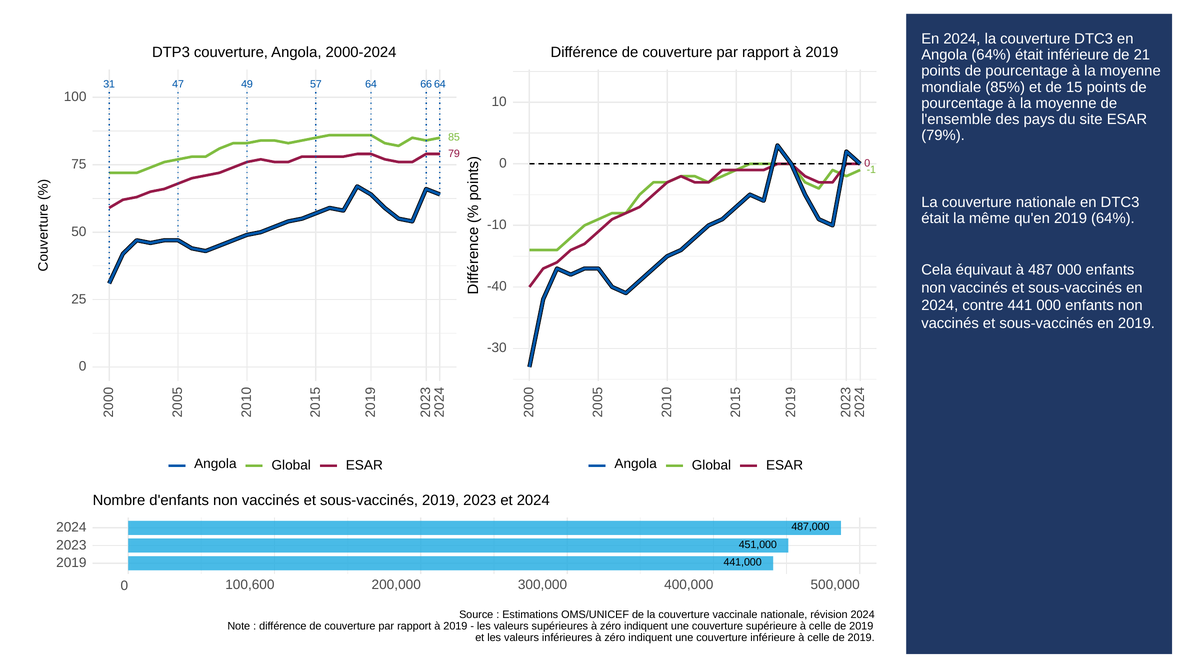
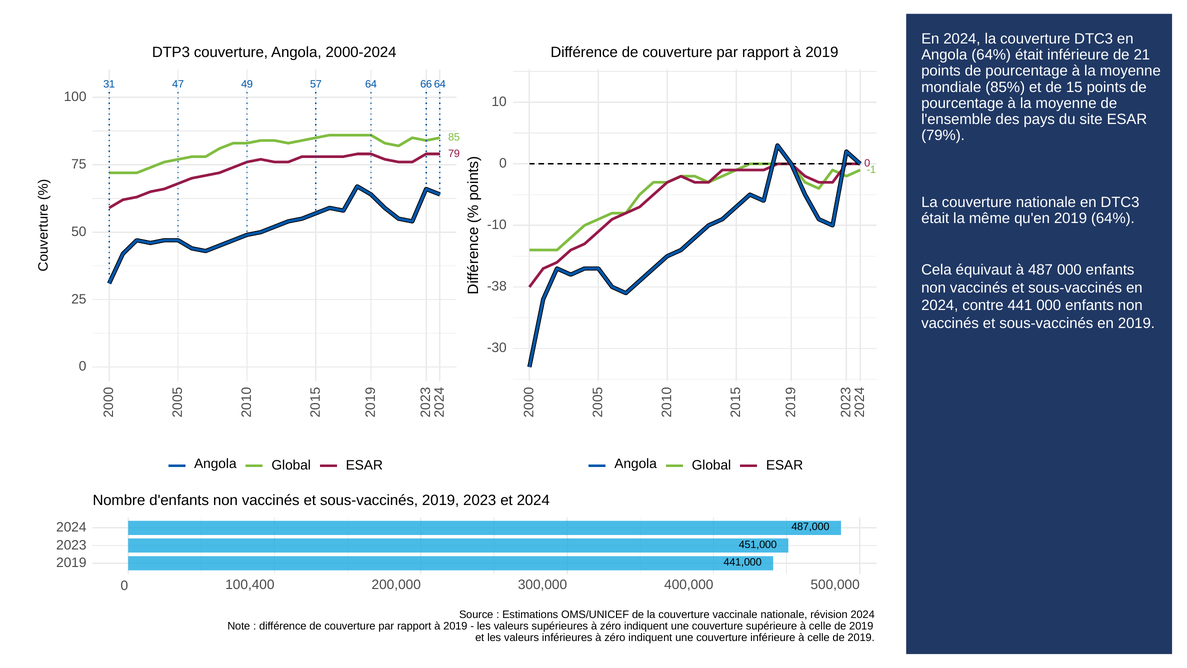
-40: -40 -> -38
100,600: 100,600 -> 100,400
